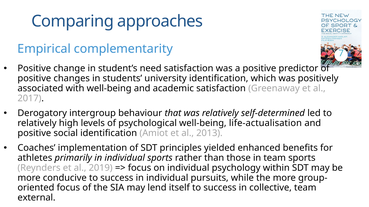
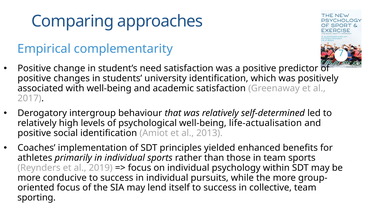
external: external -> sporting
